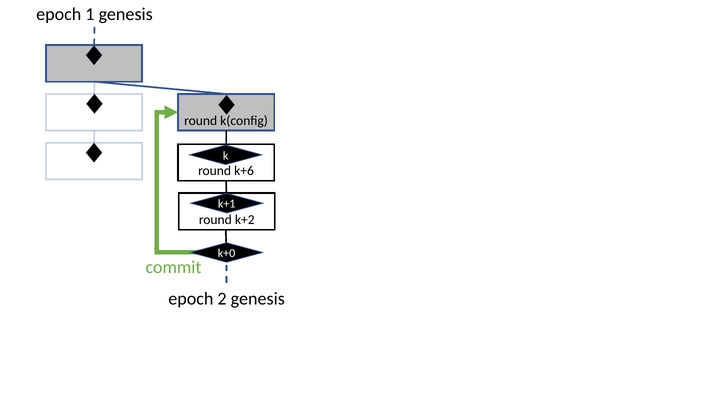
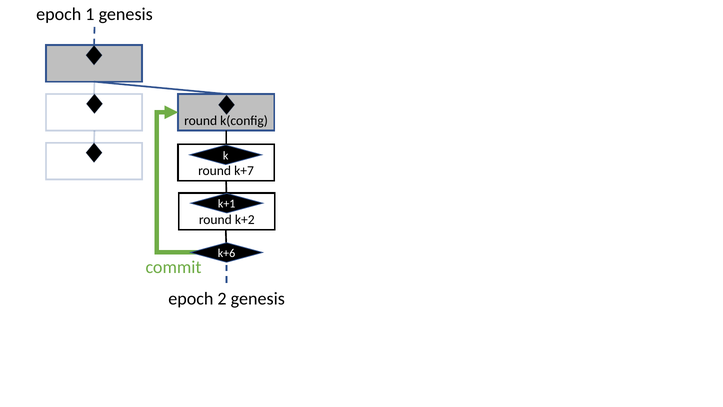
k+6: k+6 -> k+7
k+0: k+0 -> k+6
